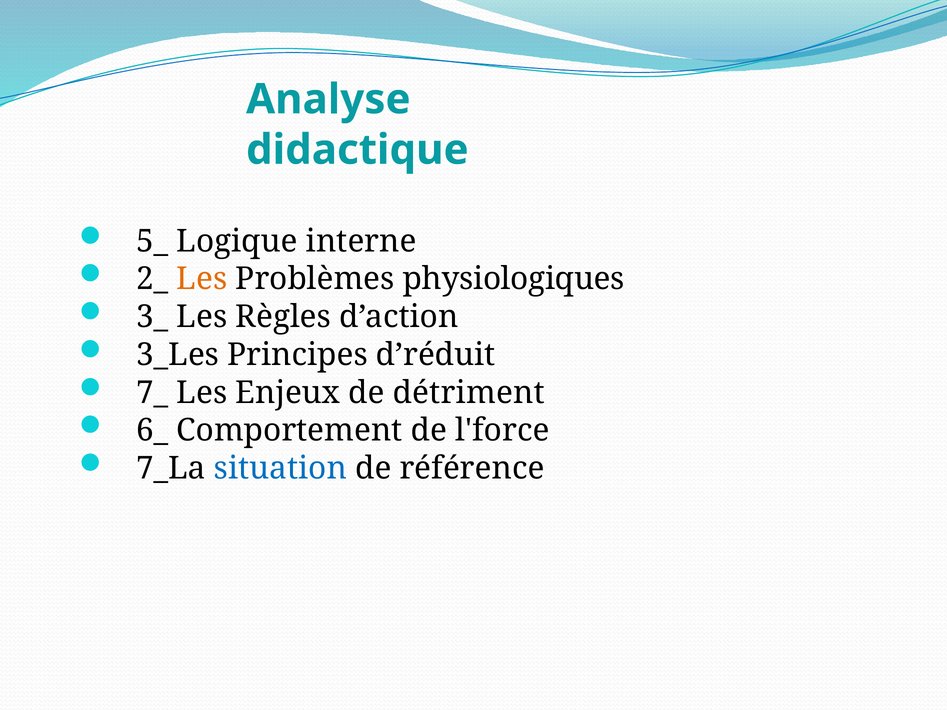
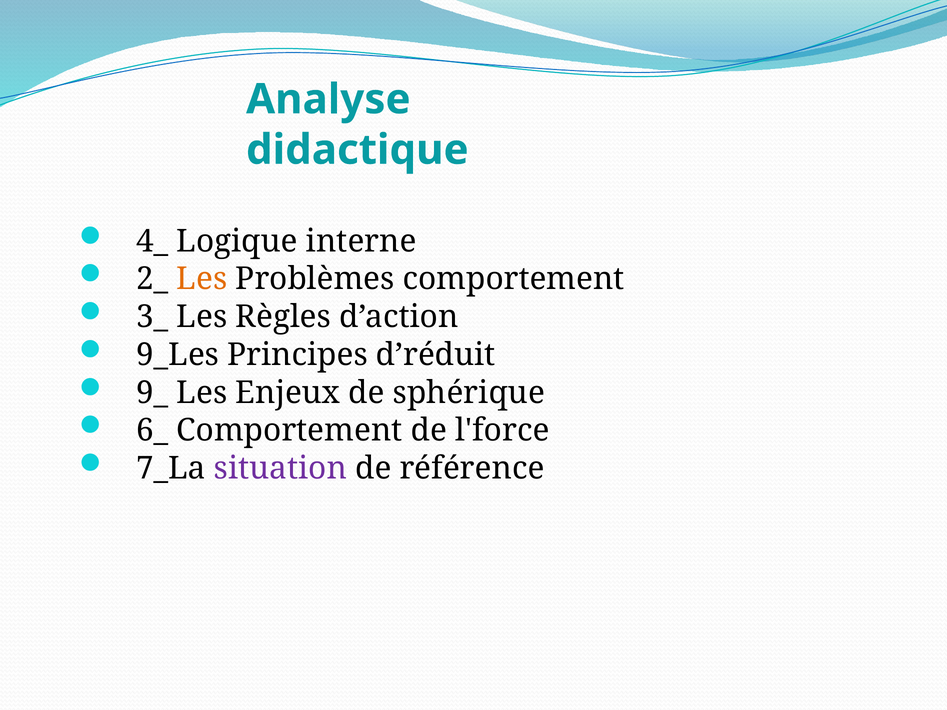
5_: 5_ -> 4_
Problèmes physiologiques: physiologiques -> comportement
3_Les: 3_Les -> 9_Les
7_: 7_ -> 9_
détriment: détriment -> sphérique
situation colour: blue -> purple
